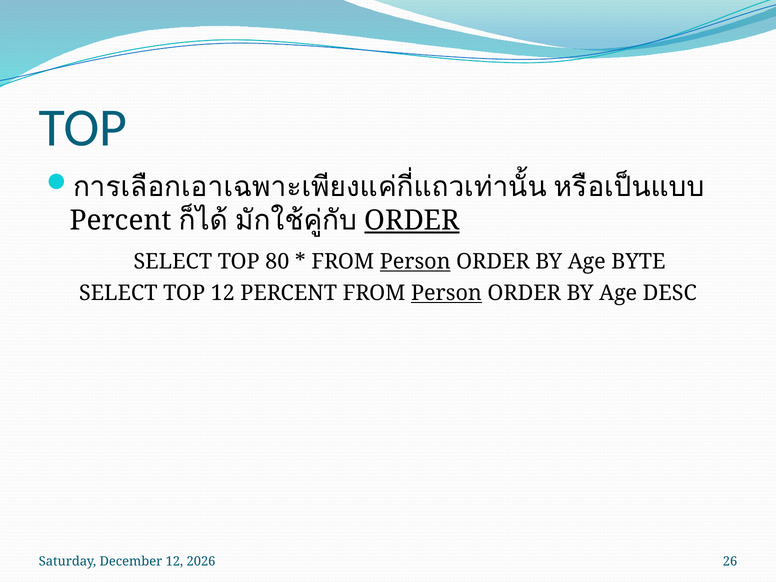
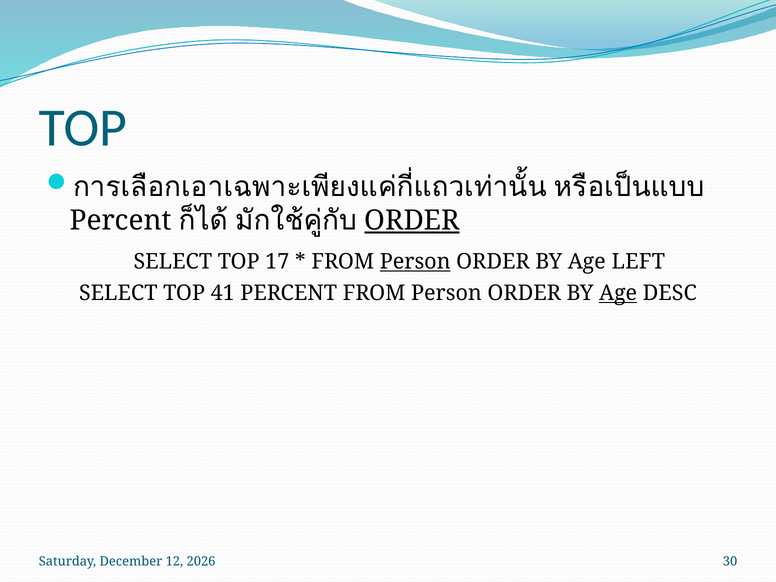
80: 80 -> 17
BYTE: BYTE -> LEFT
TOP 12: 12 -> 41
Person at (446, 293) underline: present -> none
Age at (618, 293) underline: none -> present
26: 26 -> 30
